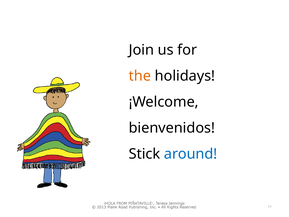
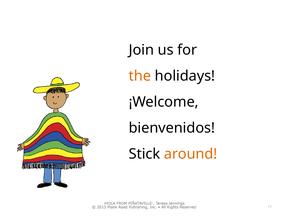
around colour: blue -> orange
